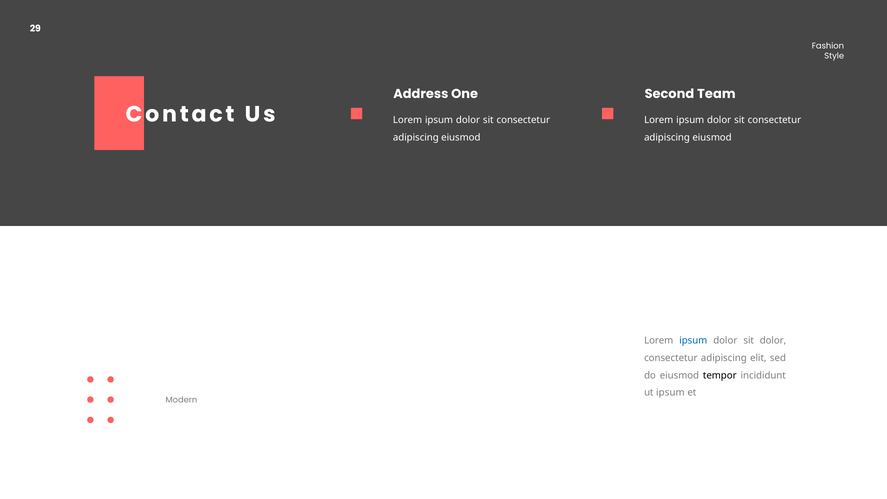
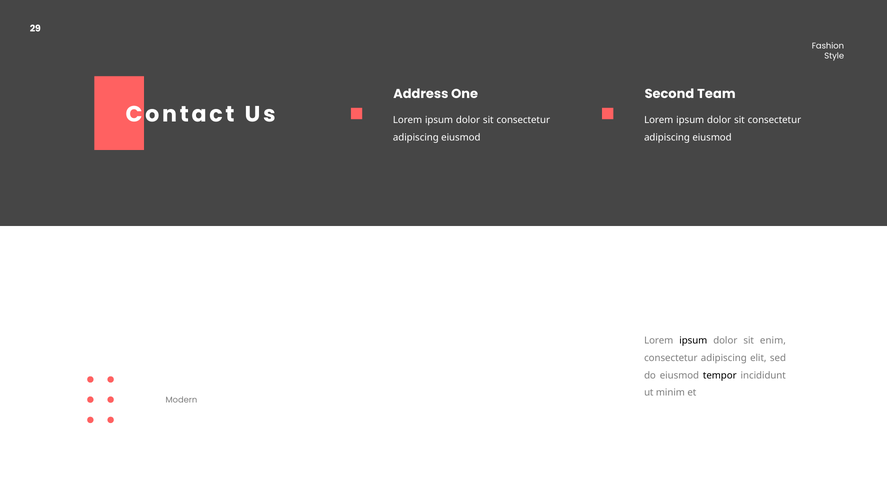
ipsum at (693, 340) colour: blue -> black
sit dolor: dolor -> enim
ut ipsum: ipsum -> minim
